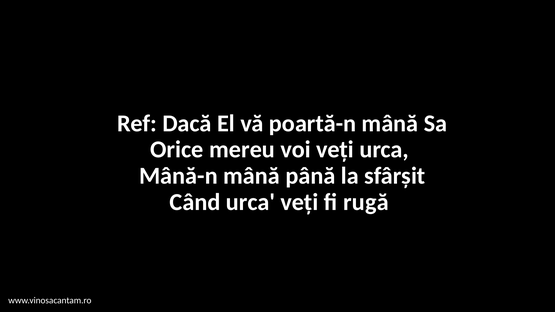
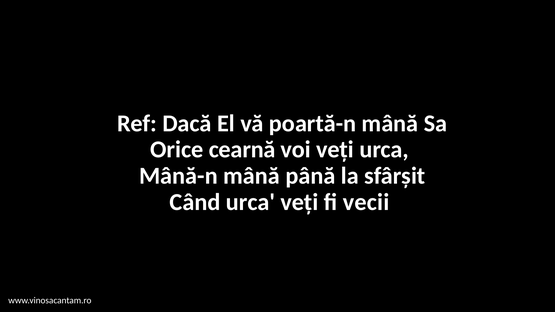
mereu: mereu -> cearnă
rugă: rugă -> vecii
